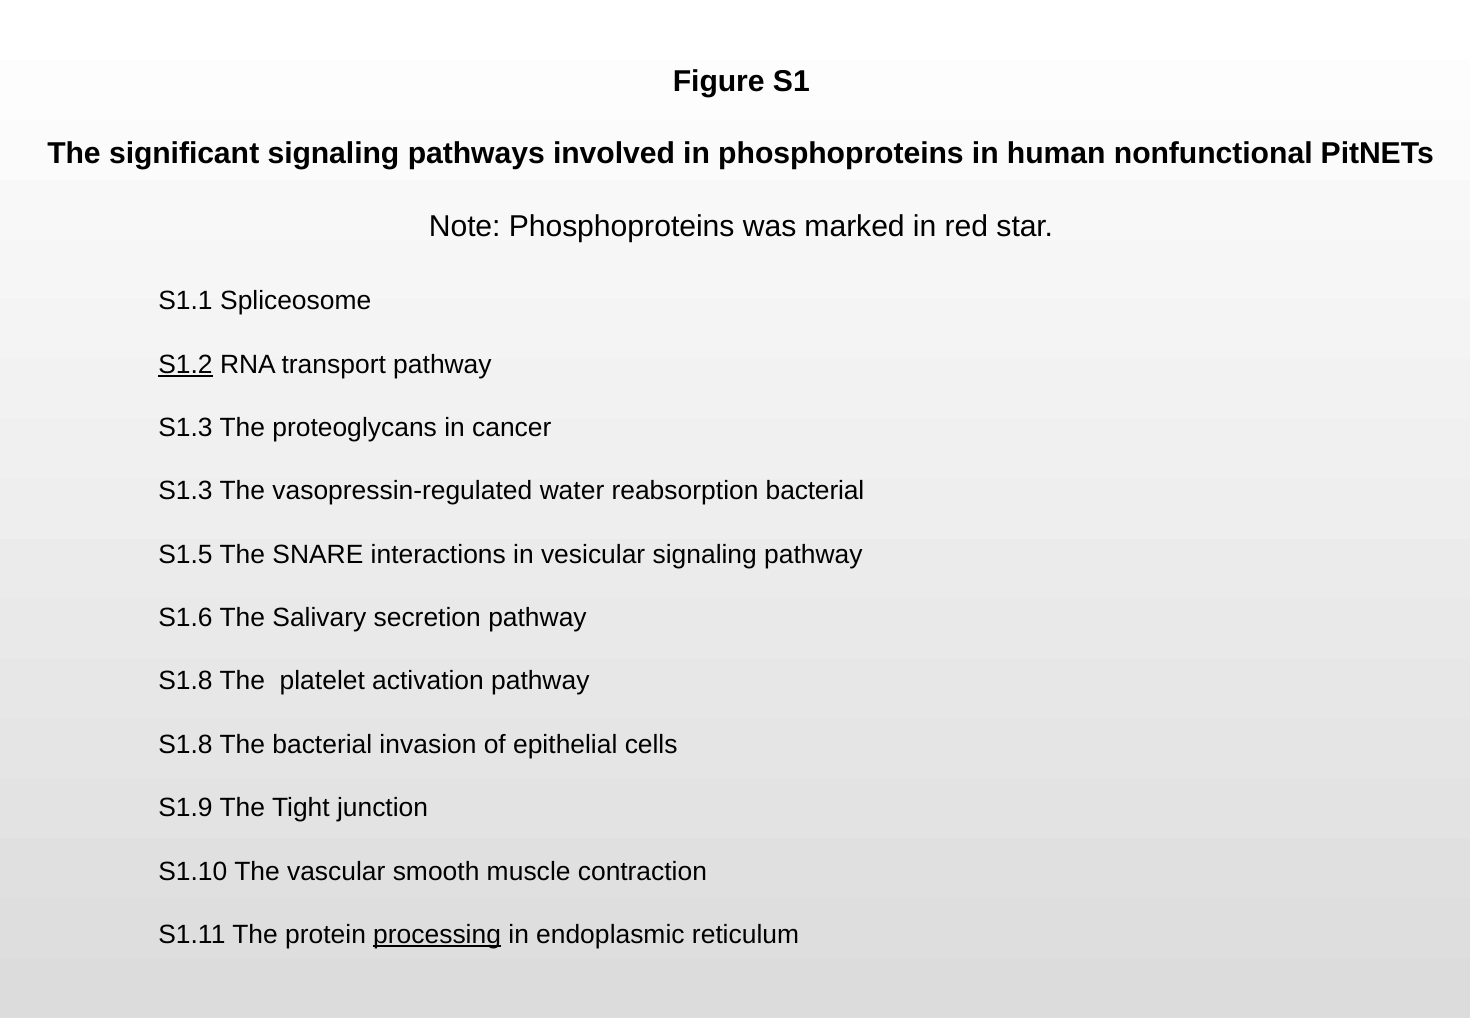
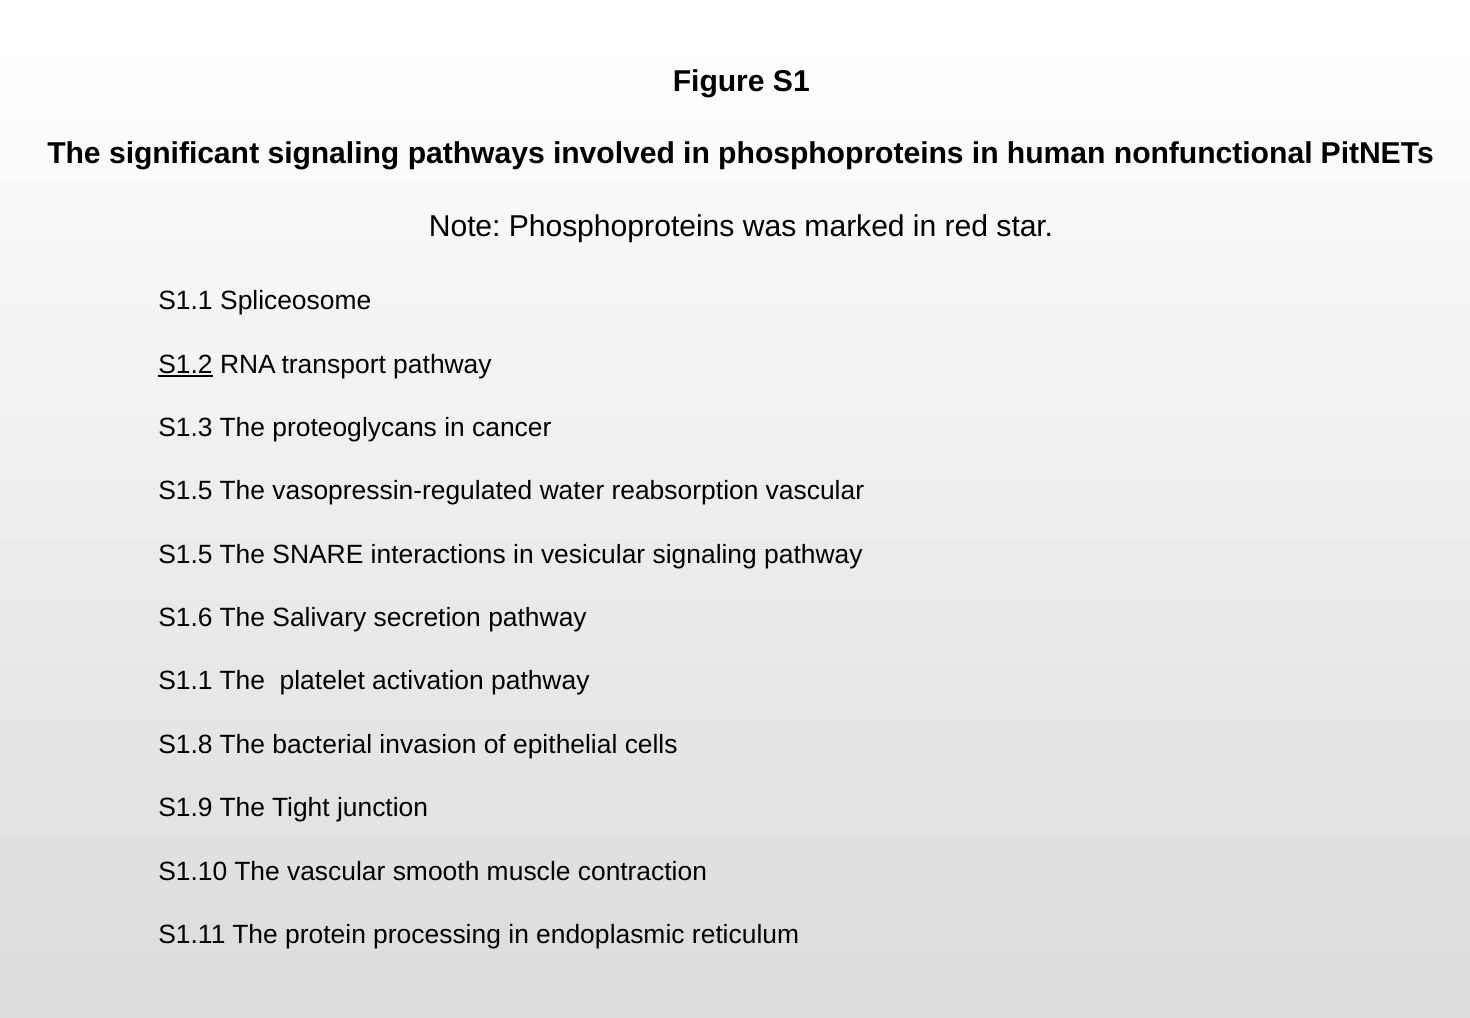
S1.3 at (186, 491): S1.3 -> S1.5
reabsorption bacterial: bacterial -> vascular
S1.8 at (186, 681): S1.8 -> S1.1
processing underline: present -> none
